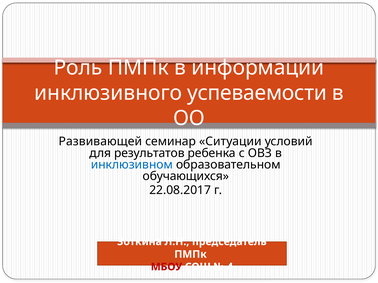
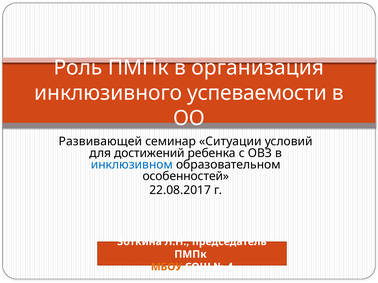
информации: информации -> организация
результатов: результатов -> достижений
обучающихся: обучающихся -> особенностей
МБОУ colour: red -> orange
